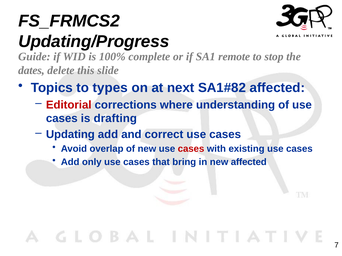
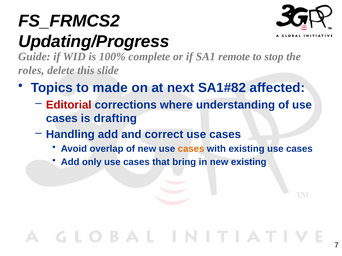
dates: dates -> roles
types: types -> made
Updating: Updating -> Handling
cases at (191, 149) colour: red -> orange
new affected: affected -> existing
